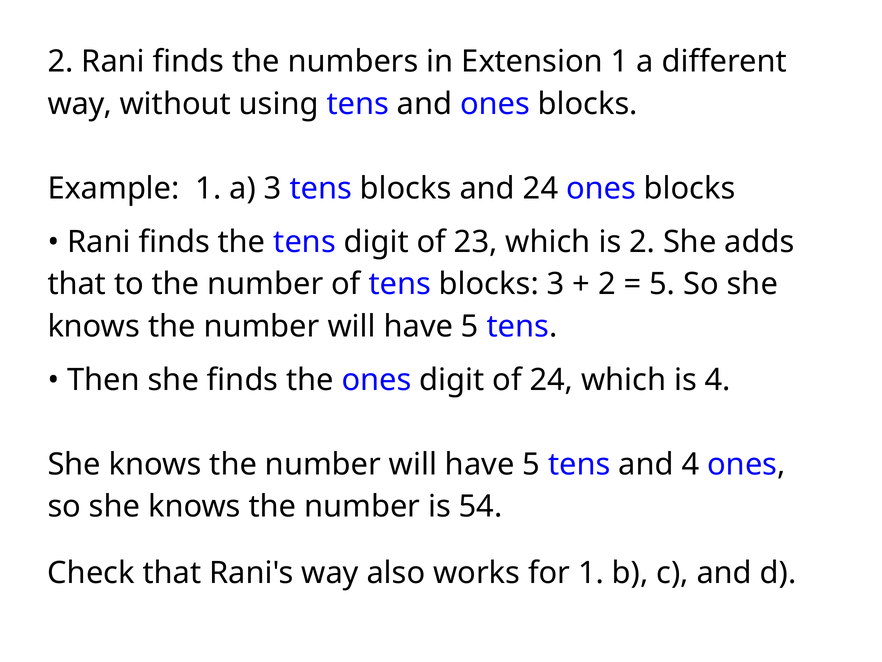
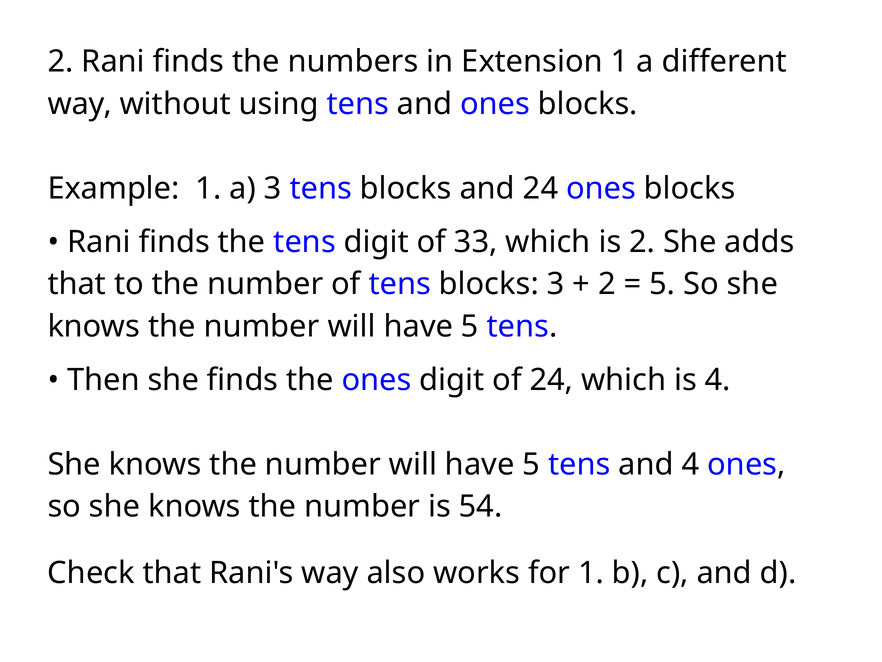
23: 23 -> 33
